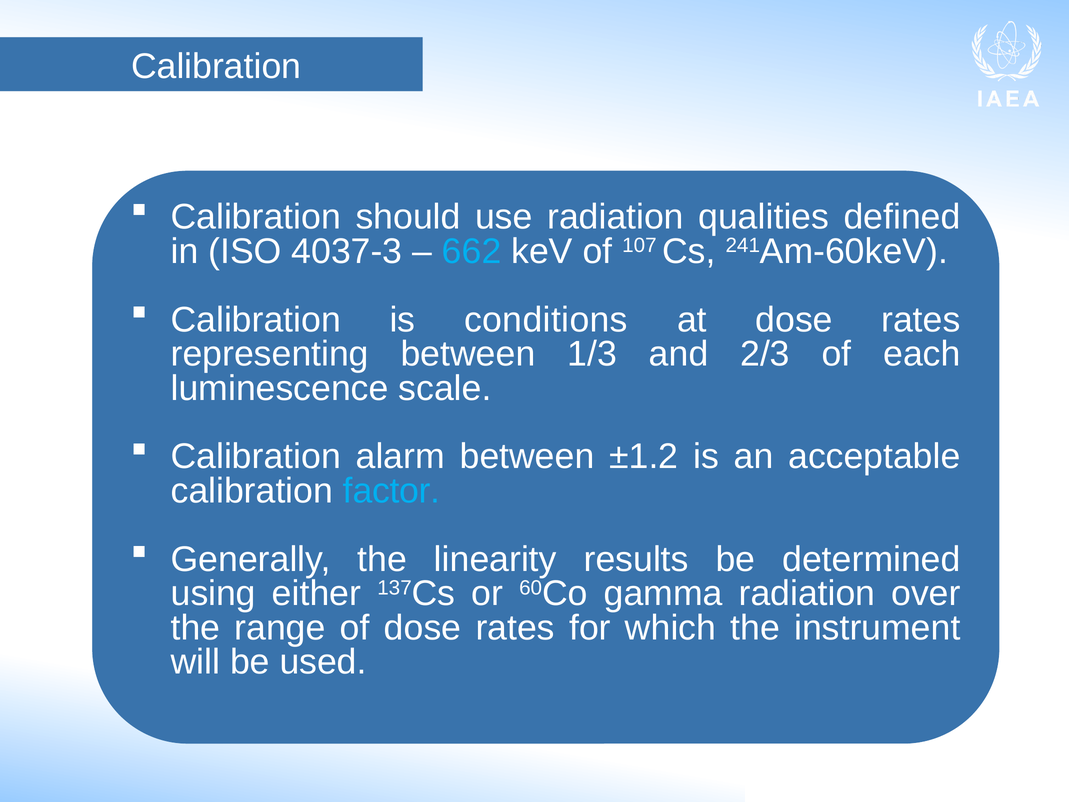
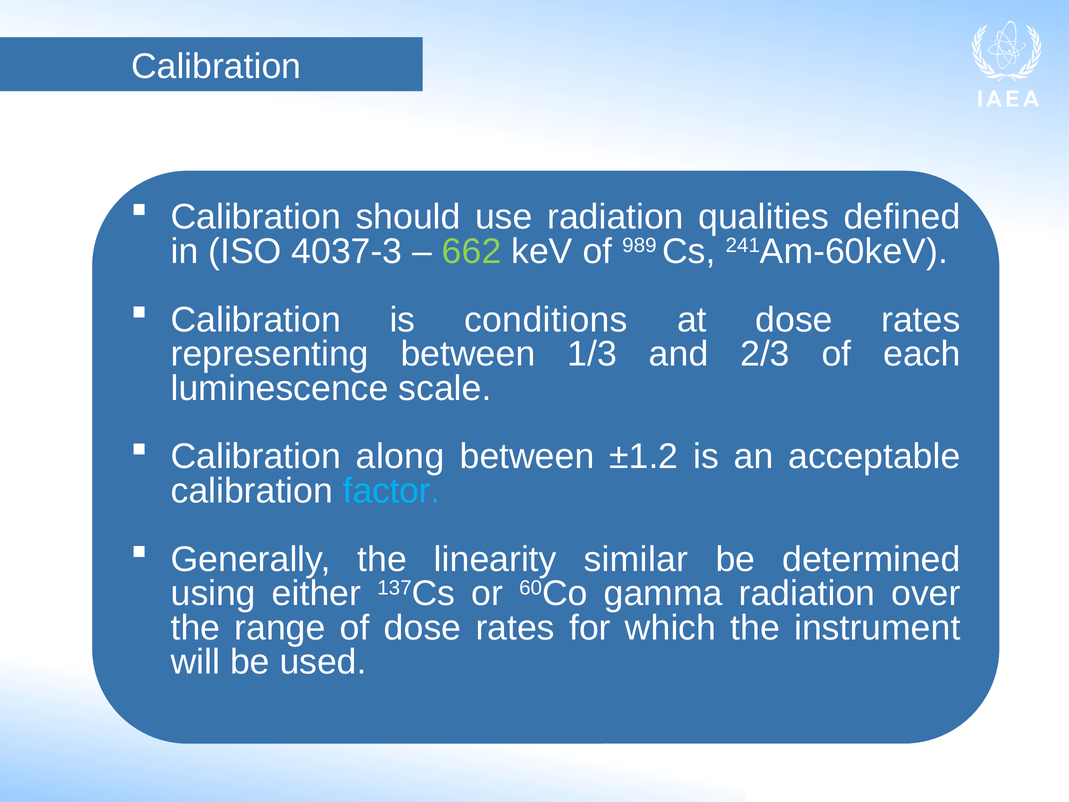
662 colour: light blue -> light green
107: 107 -> 989
alarm: alarm -> along
results: results -> similar
